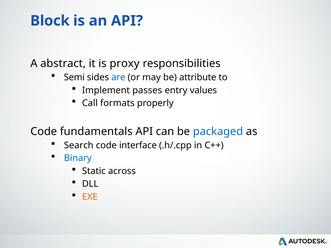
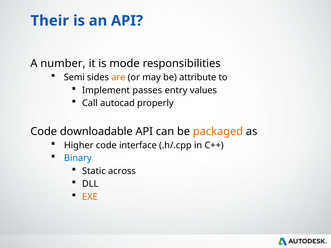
Block: Block -> Their
abstract: abstract -> number
proxy: proxy -> mode
are colour: blue -> orange
formats: formats -> autocad
fundamentals: fundamentals -> downloadable
packaged colour: blue -> orange
Search: Search -> Higher
